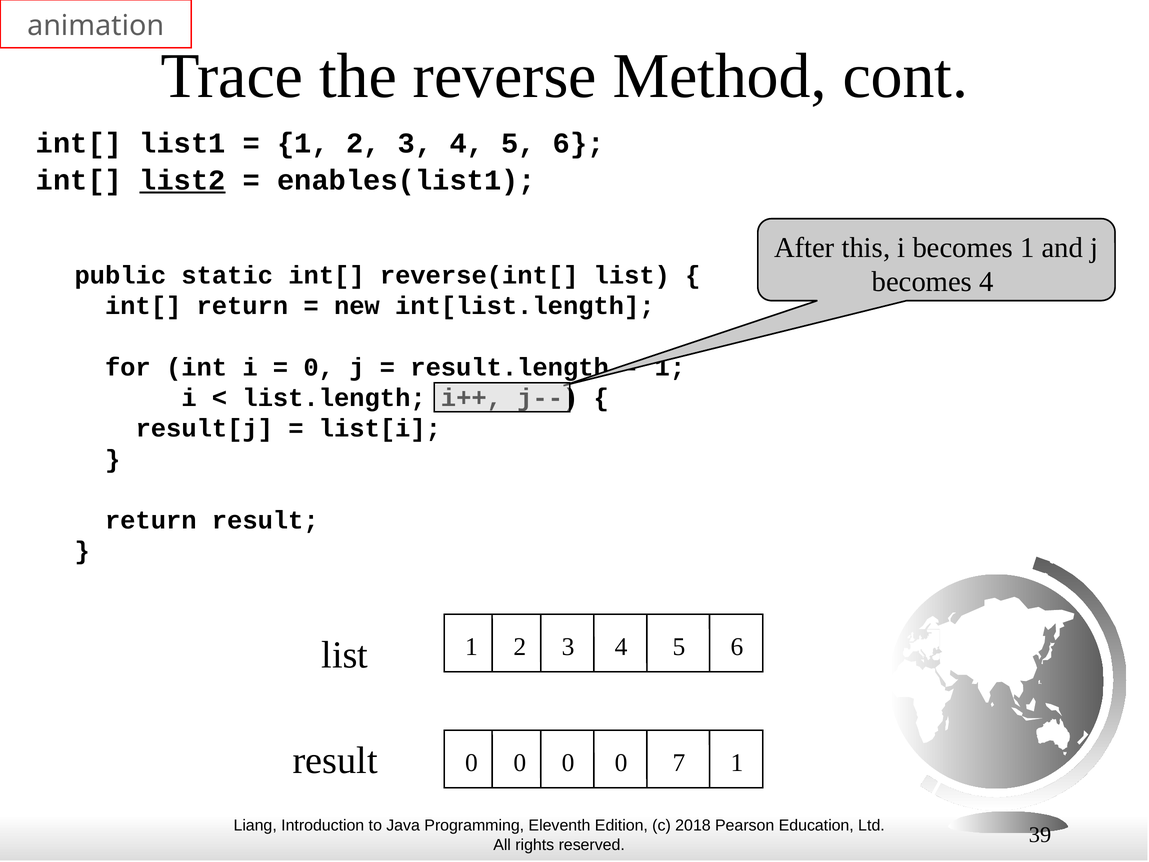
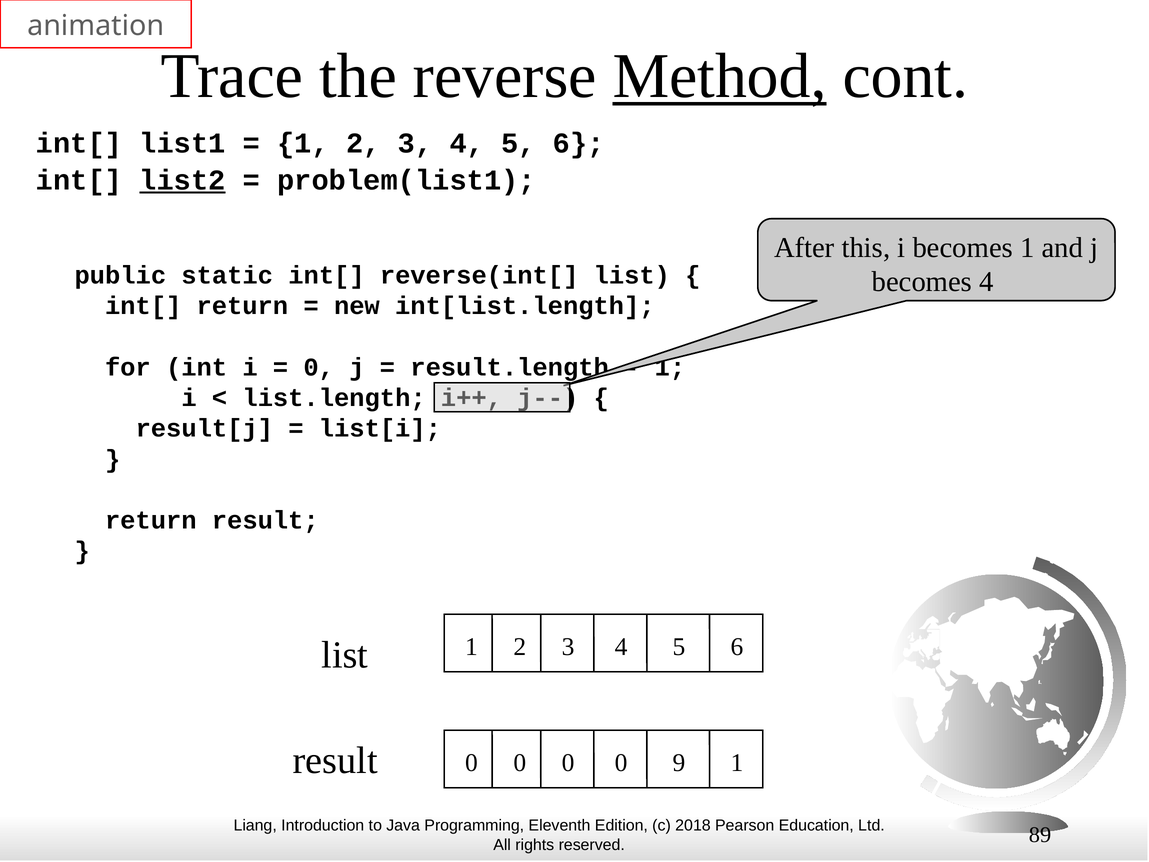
Method underline: none -> present
enables(list1: enables(list1 -> problem(list1
7: 7 -> 9
39: 39 -> 89
